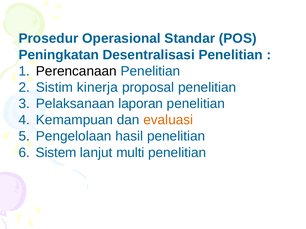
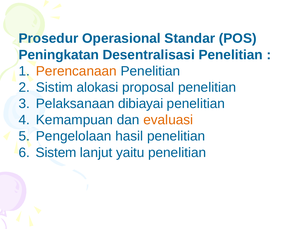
Perencanaan colour: black -> orange
kinerja: kinerja -> alokasi
laporan: laporan -> dibiayai
multi: multi -> yaitu
